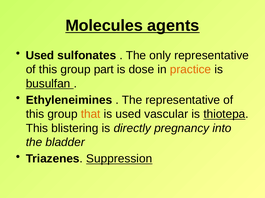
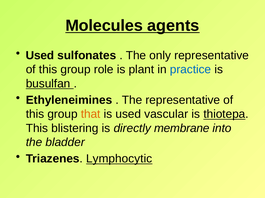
part: part -> role
dose: dose -> plant
practice colour: orange -> blue
pregnancy: pregnancy -> membrane
Suppression: Suppression -> Lymphocytic
